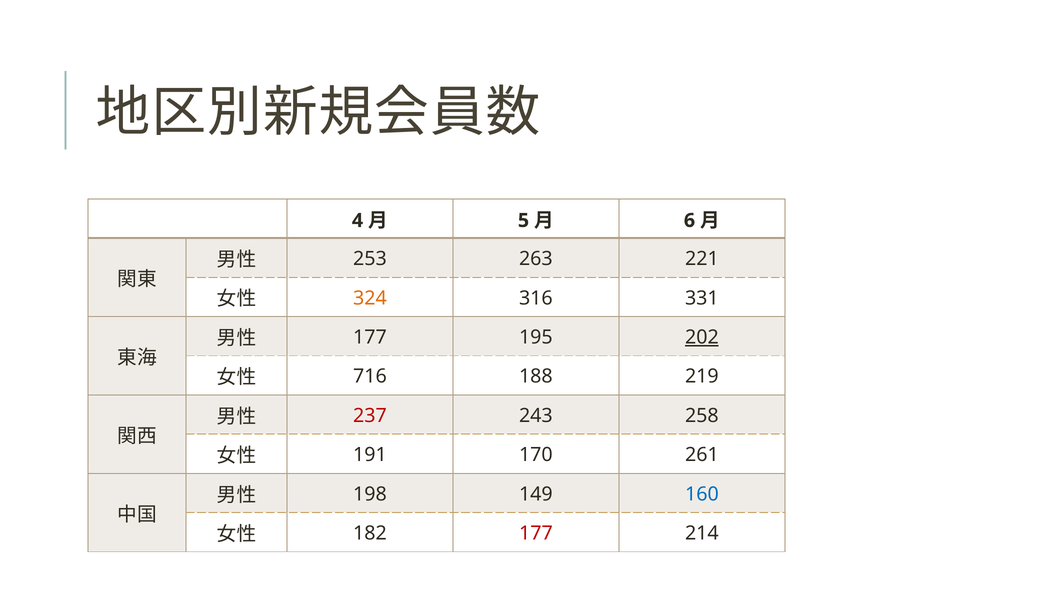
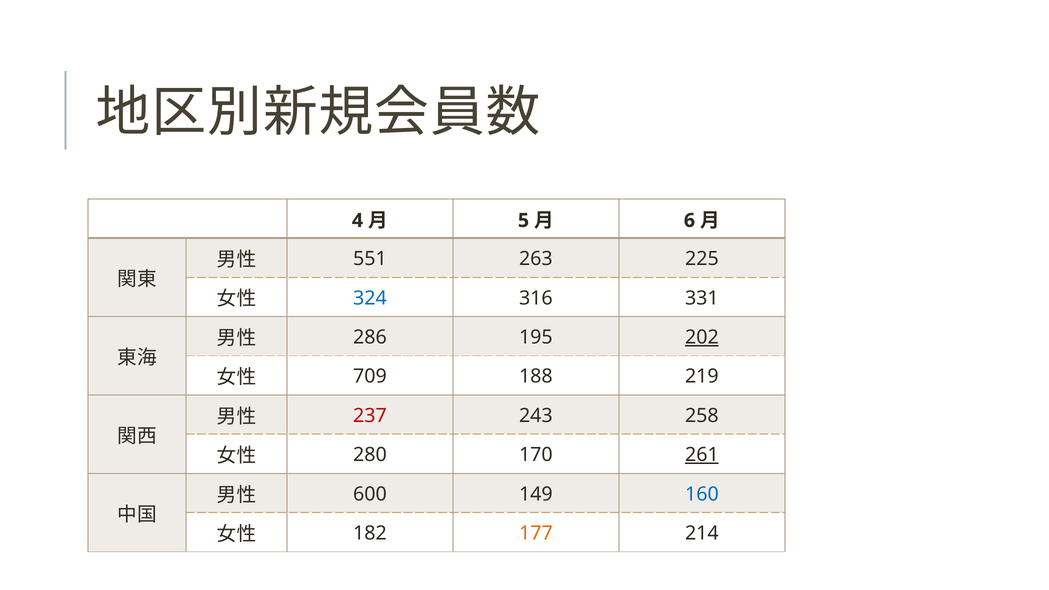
253: 253 -> 551
221: 221 -> 225
324 colour: orange -> blue
177 at (370, 337): 177 -> 286
716: 716 -> 709
191: 191 -> 280
261 underline: none -> present
198: 198 -> 600
177 at (536, 533) colour: red -> orange
